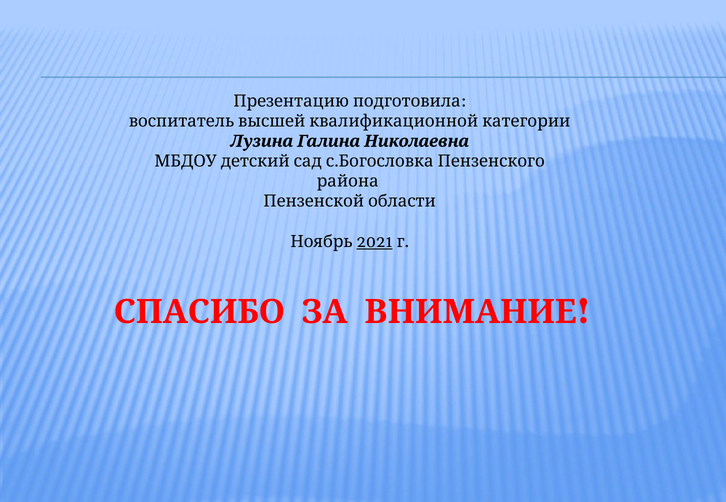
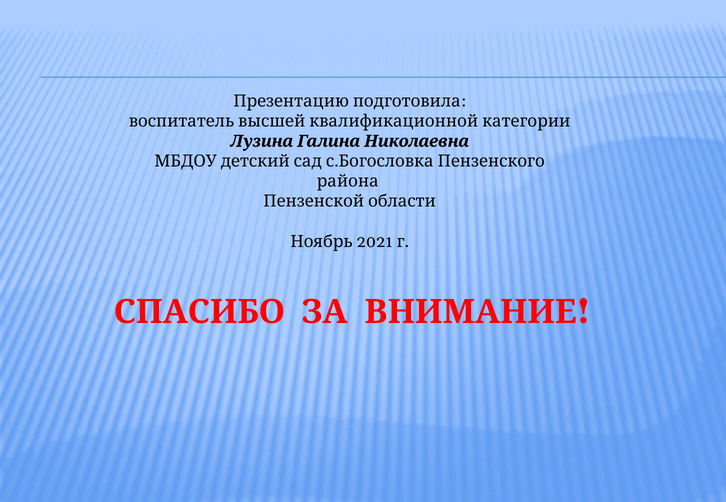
2021 underline: present -> none
